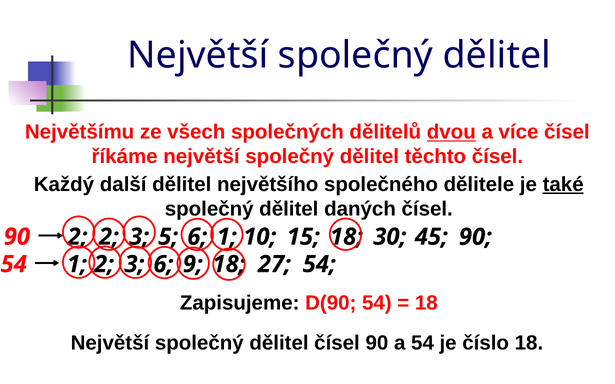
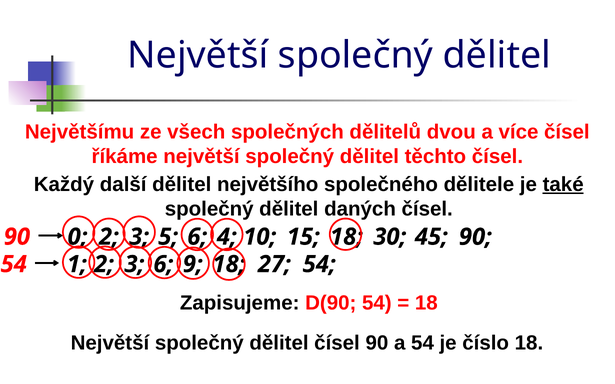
dvou underline: present -> none
90 2: 2 -> 0
6 1: 1 -> 4
